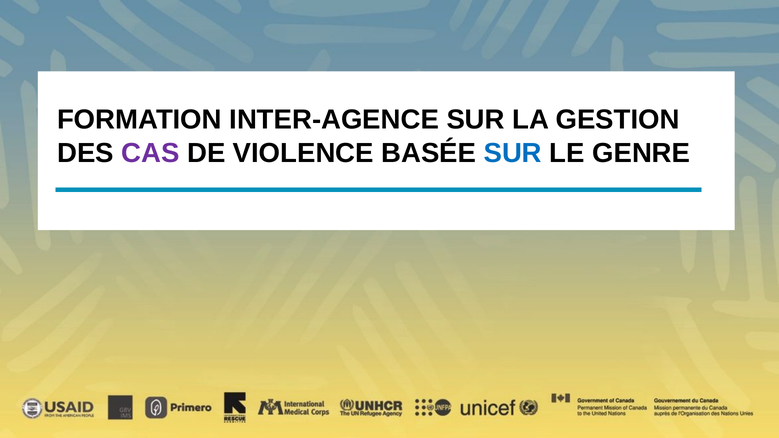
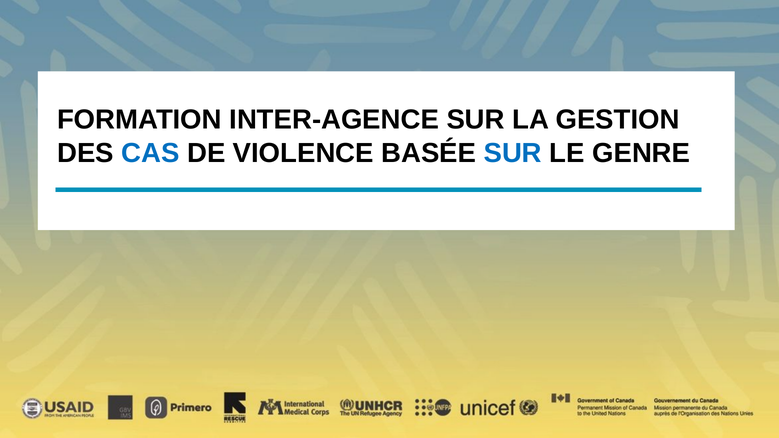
CAS at (150, 153) colour: purple -> blue
